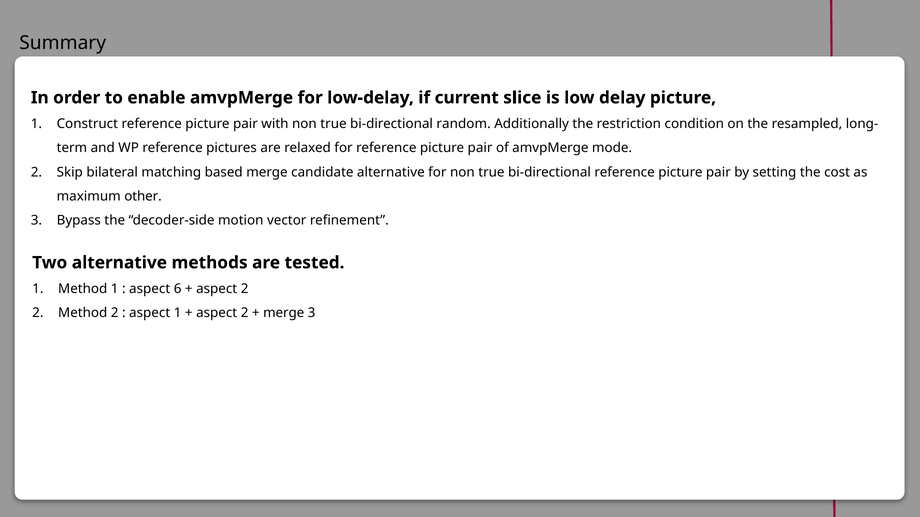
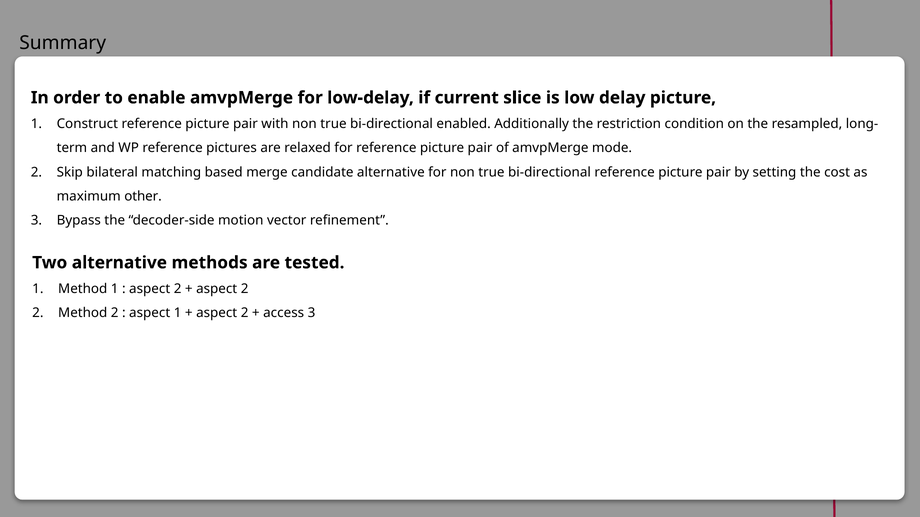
random: random -> enabled
6 at (178, 289): 6 -> 2
merge at (284, 313): merge -> access
